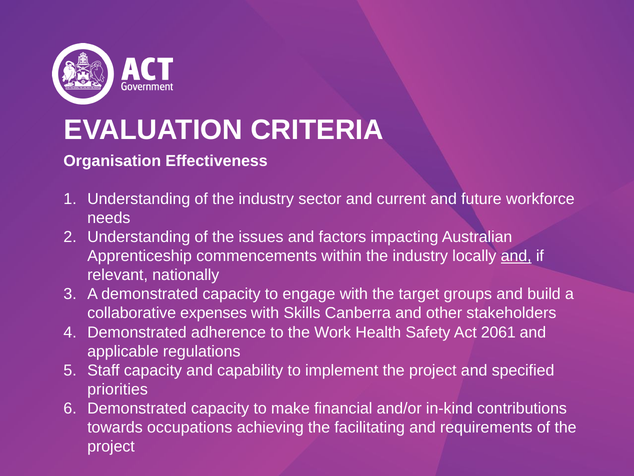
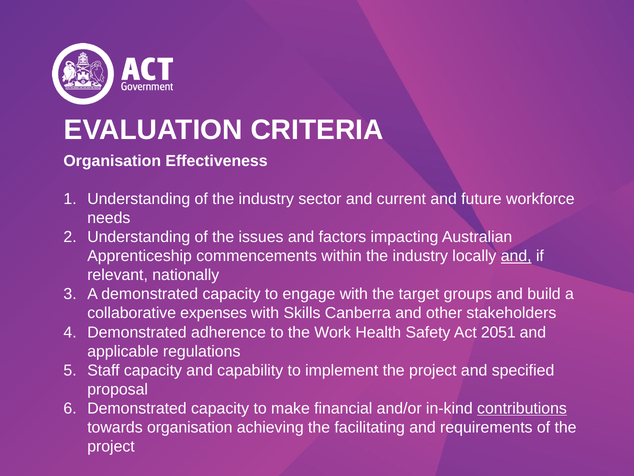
2061: 2061 -> 2051
priorities: priorities -> proposal
contributions underline: none -> present
towards occupations: occupations -> organisation
